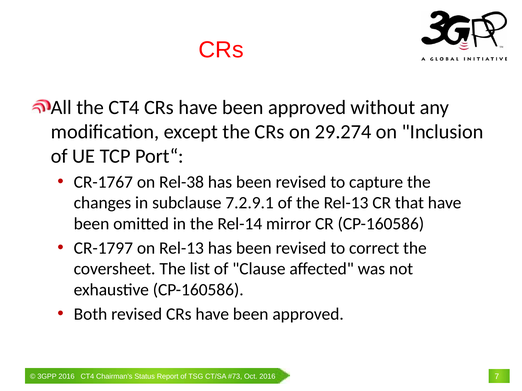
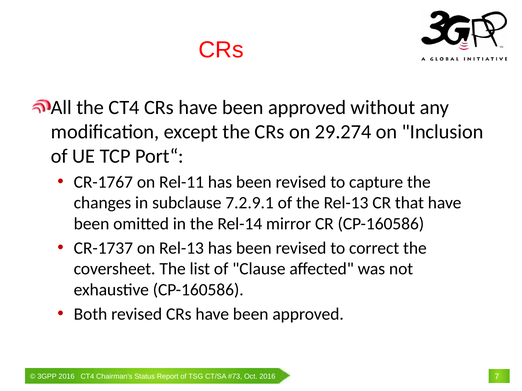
Rel-38: Rel-38 -> Rel-11
CR-1797: CR-1797 -> CR-1737
